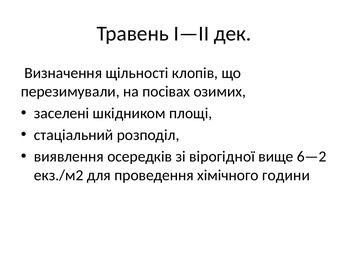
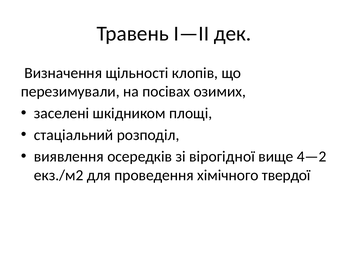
6—2: 6—2 -> 4—2
години: години -> твердої
